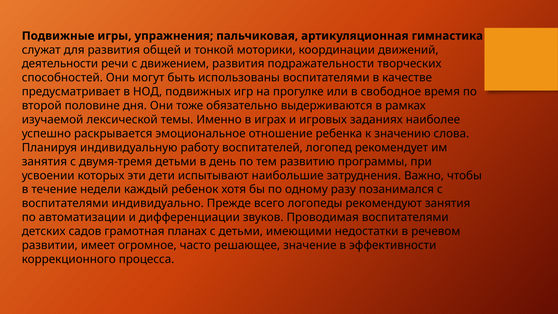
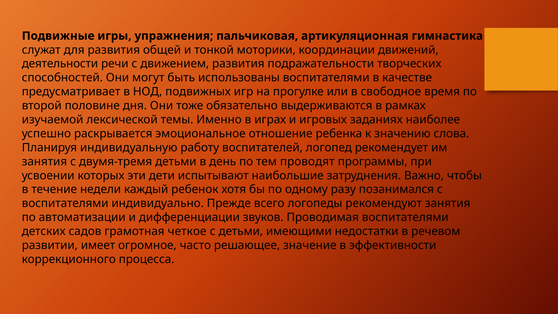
развитию: развитию -> проводят
планах: планах -> четкое
